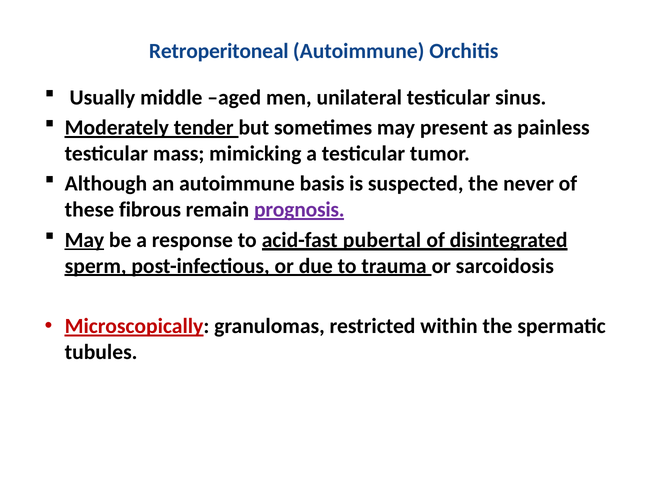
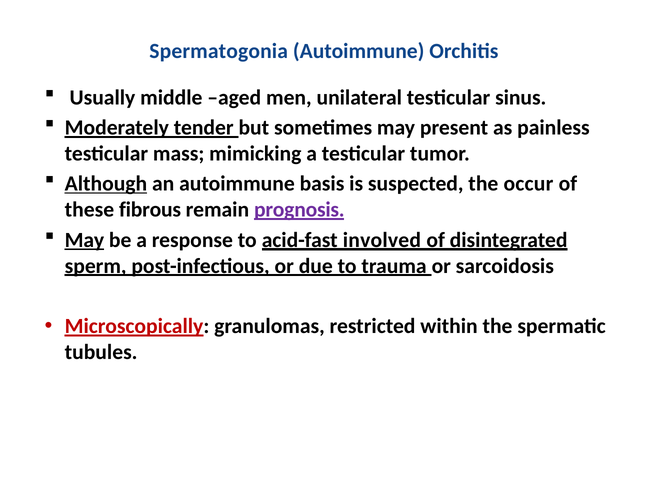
Retroperitoneal: Retroperitoneal -> Spermatogonia
Although underline: none -> present
never: never -> occur
pubertal: pubertal -> involved
